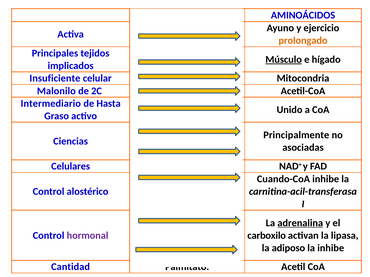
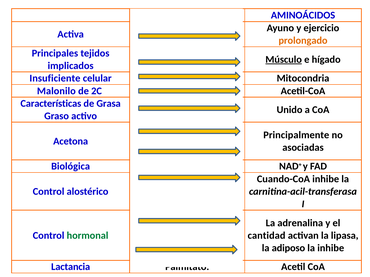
Intermediario: Intermediario -> Características
Hasta: Hasta -> Grasa
Ciencias: Ciencias -> Acetona
Celulares: Celulares -> Biológica
adrenalina at (300, 223) underline: present -> none
hormonal colour: purple -> green
carboxilo: carboxilo -> cantidad
Cantidad: Cantidad -> Lactancia
